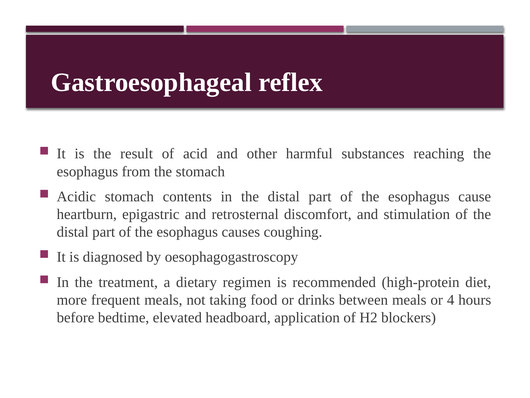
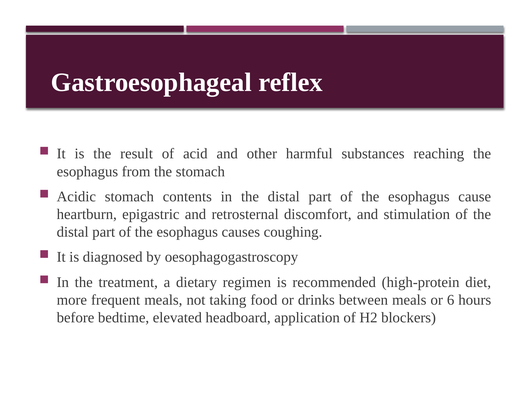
4: 4 -> 6
